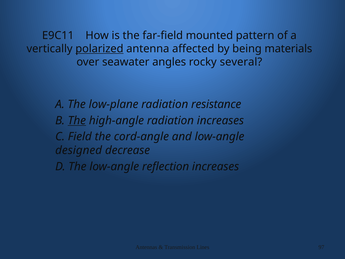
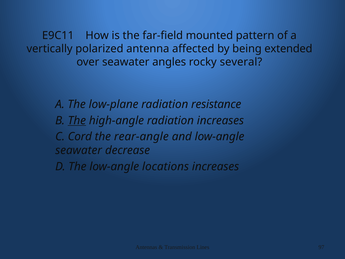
polarized underline: present -> none
materials: materials -> extended
Field: Field -> Cord
cord-angle: cord-angle -> rear-angle
designed at (79, 150): designed -> seawater
reflection: reflection -> locations
